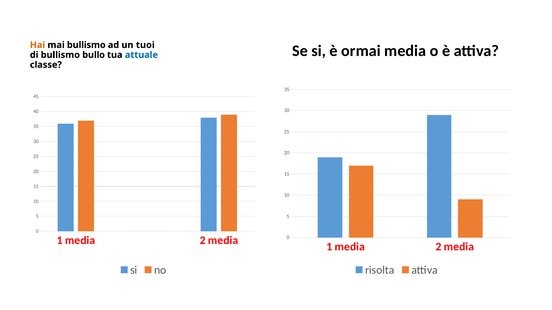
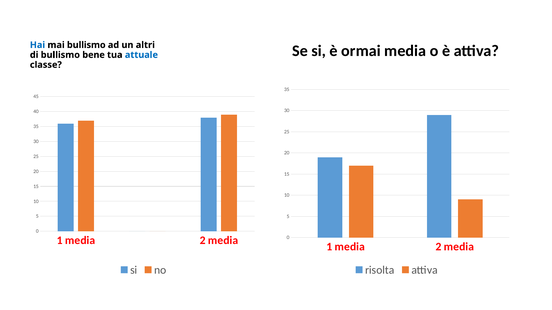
Hai colour: orange -> blue
tuoi: tuoi -> altri
bullo: bullo -> bene
